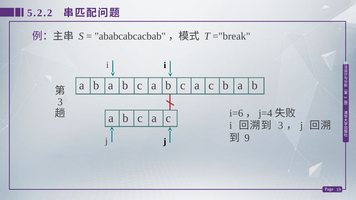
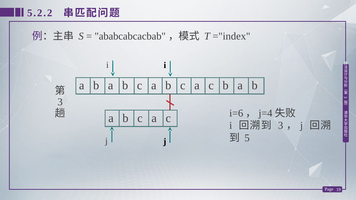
="break: ="break -> ="index
9: 9 -> 5
